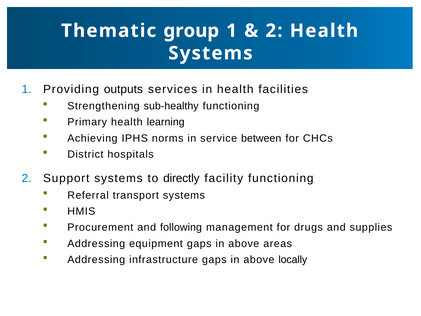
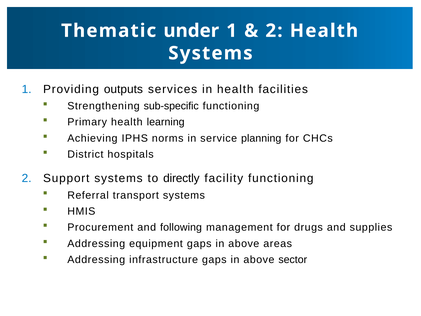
group: group -> under
sub-healthy: sub-healthy -> sub-specific
between: between -> planning
locally: locally -> sector
